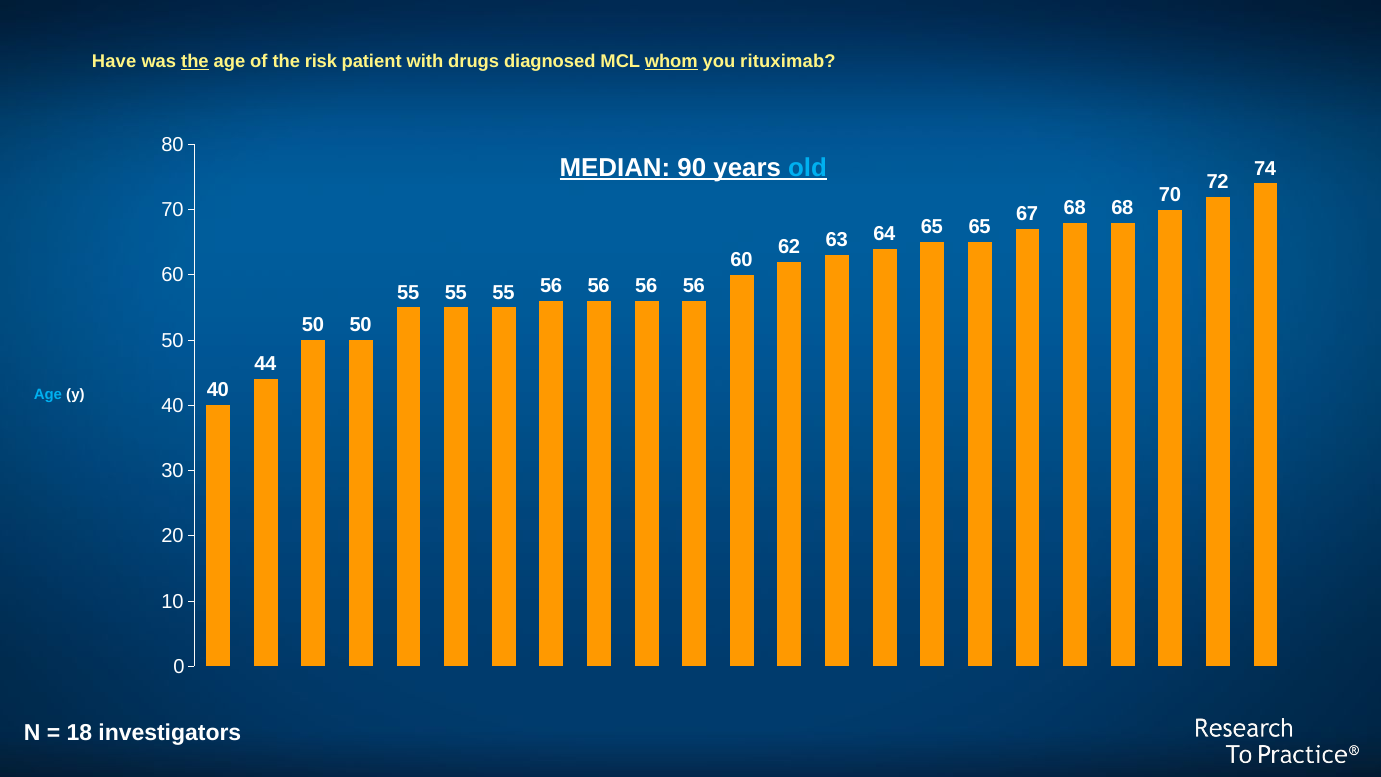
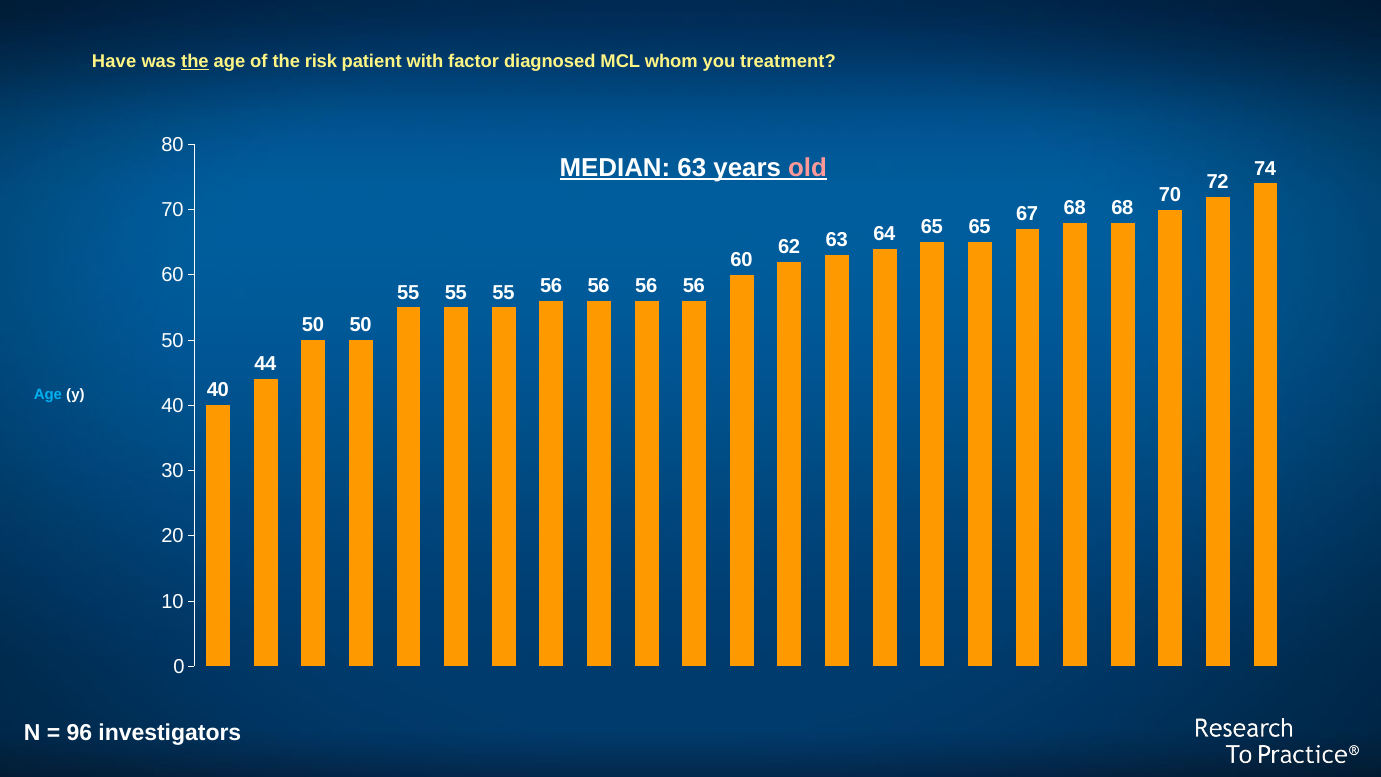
drugs: drugs -> factor
whom underline: present -> none
rituximab: rituximab -> treatment
MEDIAN 90: 90 -> 63
old colour: light blue -> pink
18: 18 -> 96
